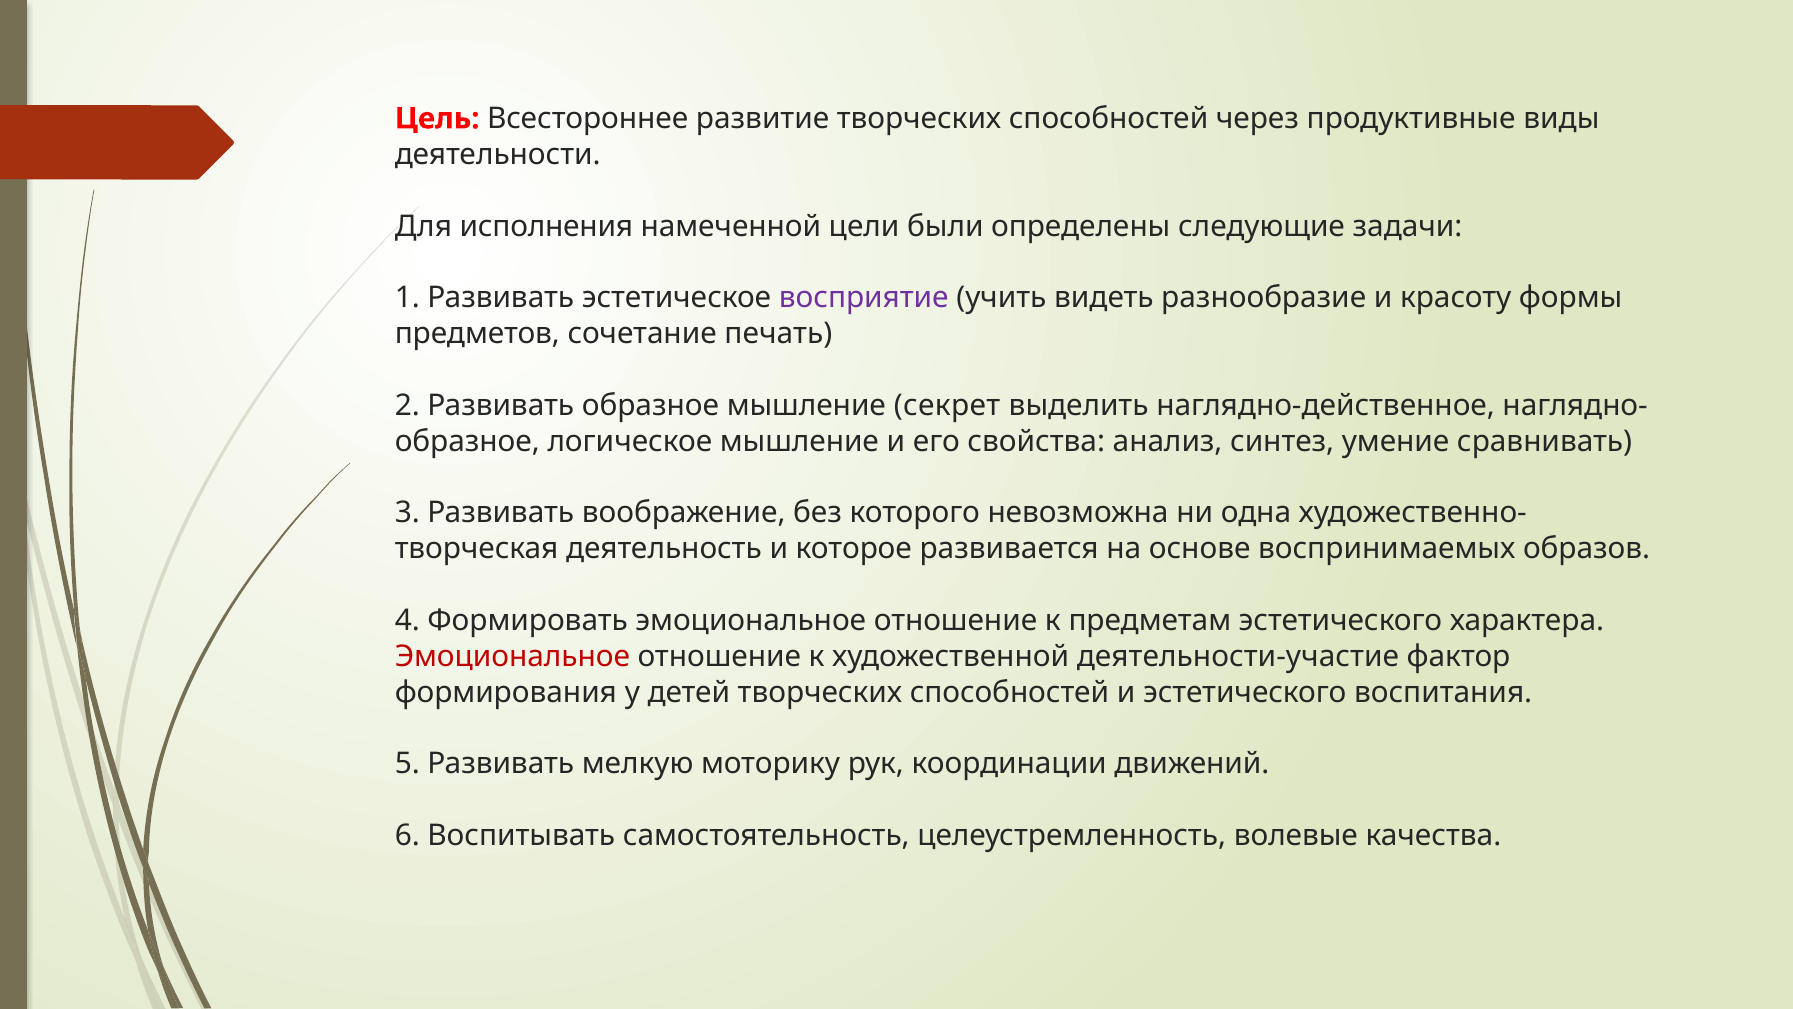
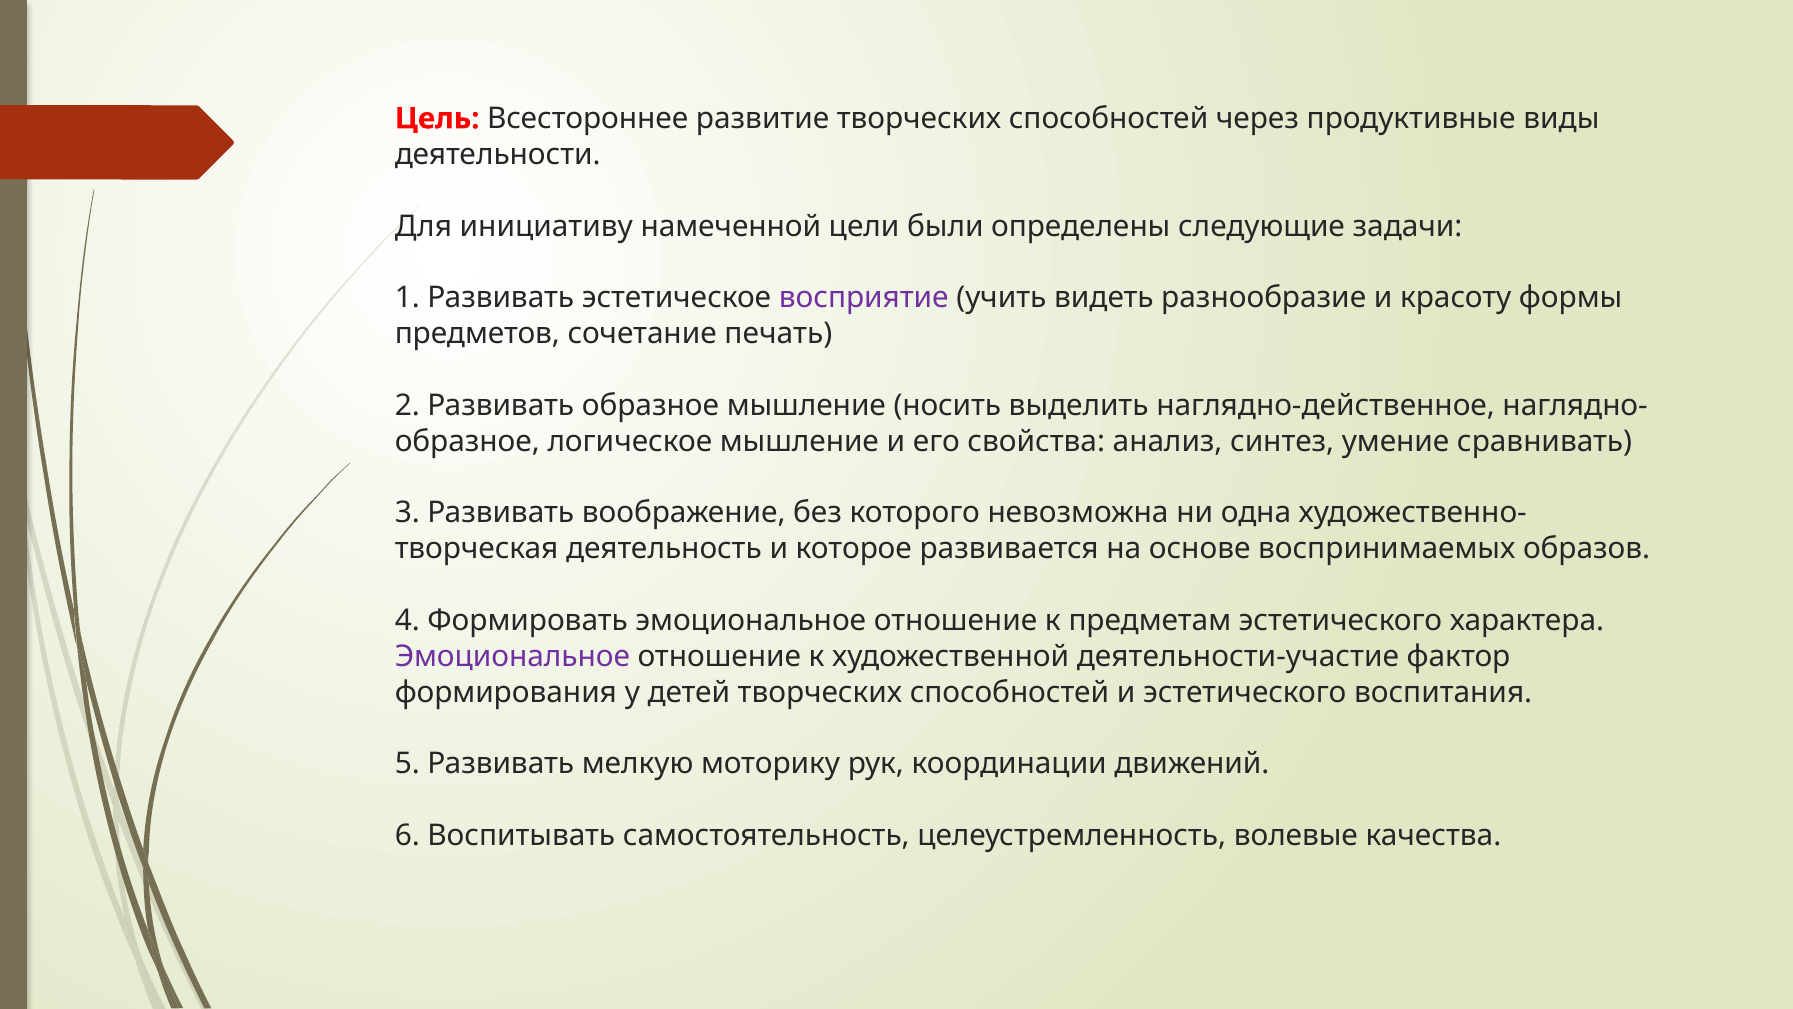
исполнения: исполнения -> инициативу
секрет: секрет -> носить
Эмоциональное at (512, 656) colour: red -> purple
